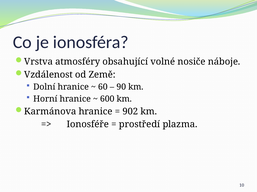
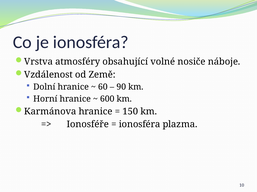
902: 902 -> 150
prostředí at (139, 125): prostředí -> ionosféra
